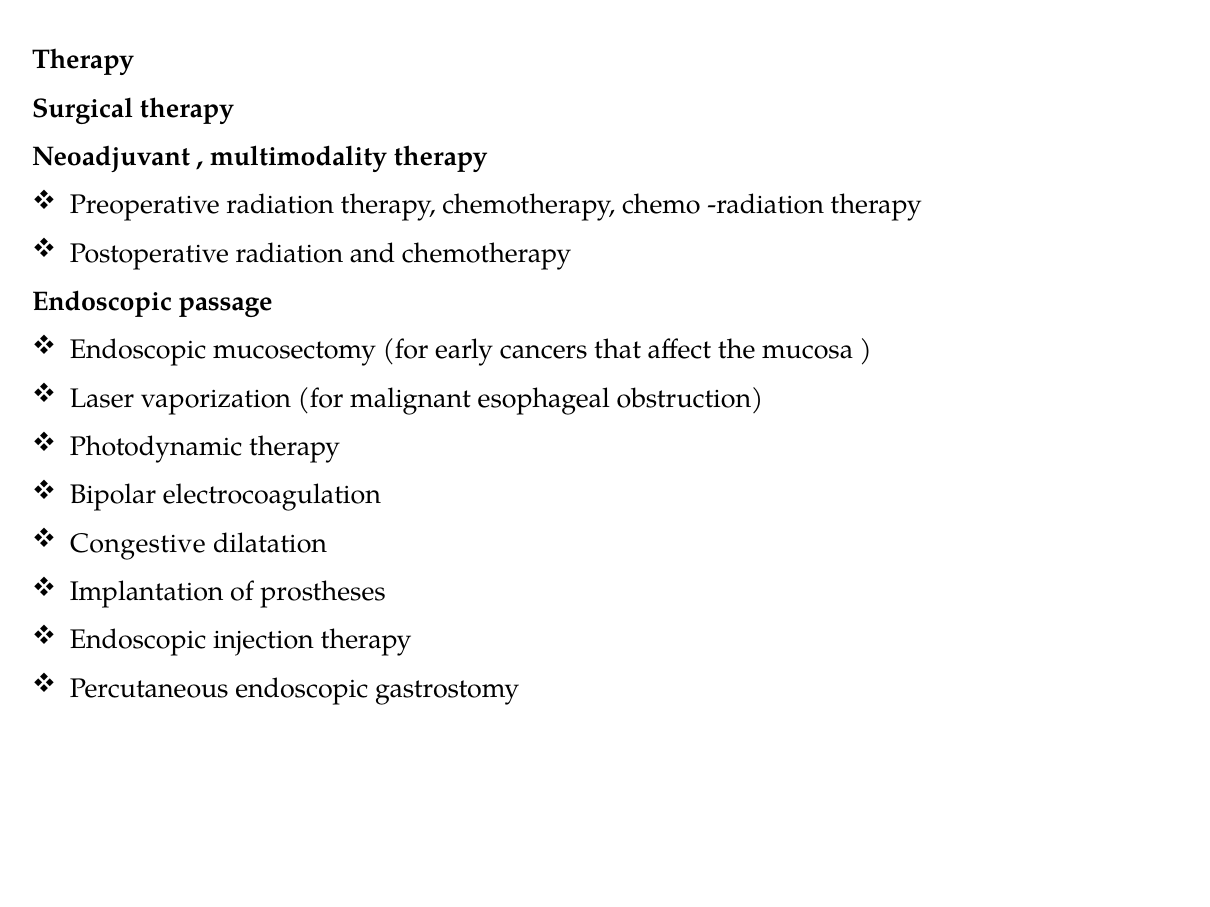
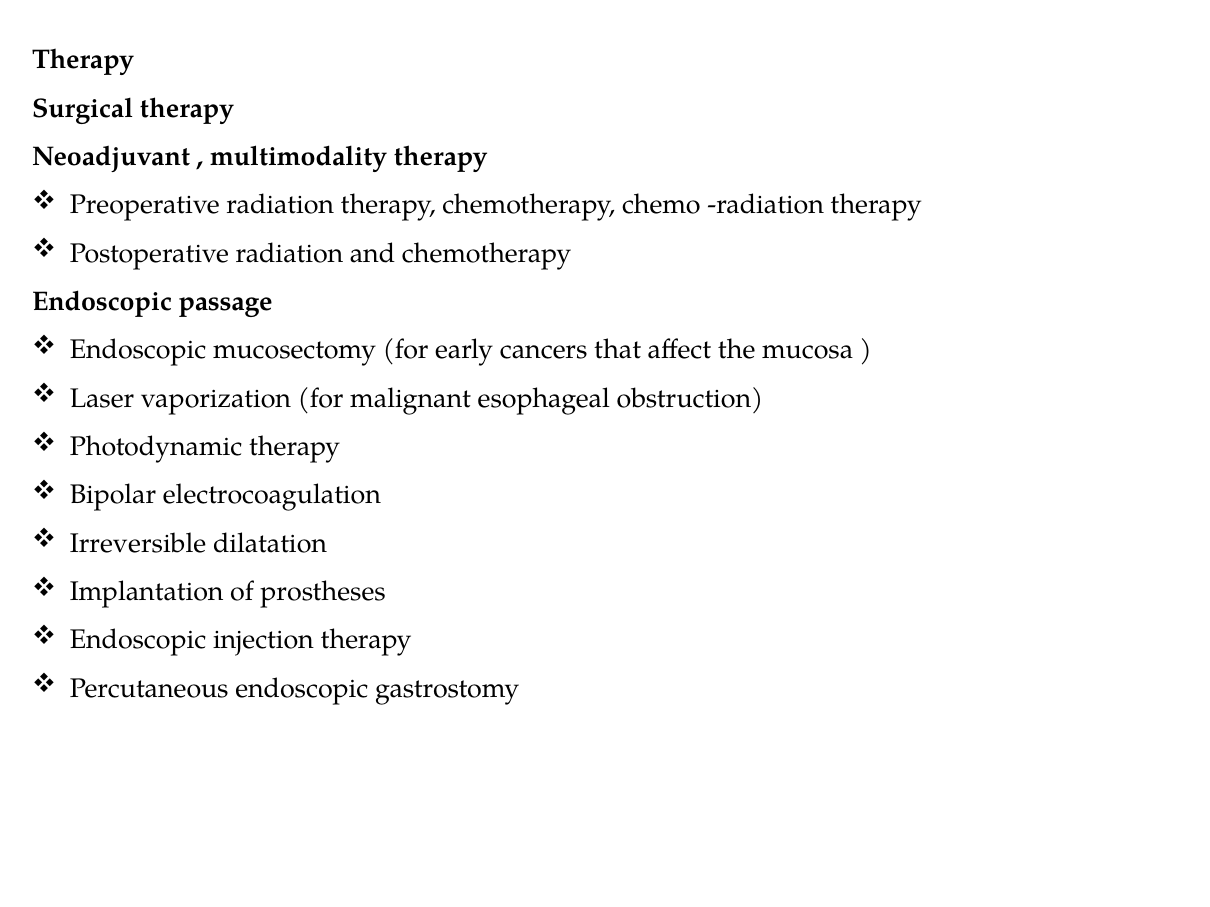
Congestive: Congestive -> Irreversible
